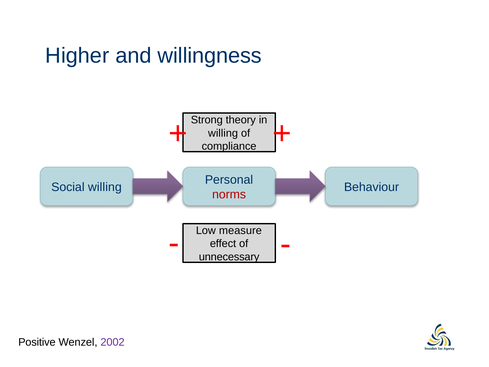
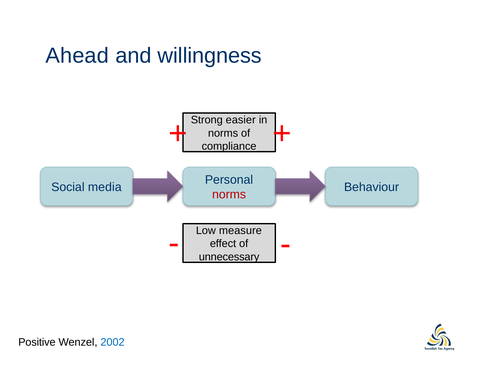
Higher: Higher -> Ahead
theory: theory -> easier
willing at (223, 133): willing -> norms
Social willing: willing -> media
2002 colour: purple -> blue
